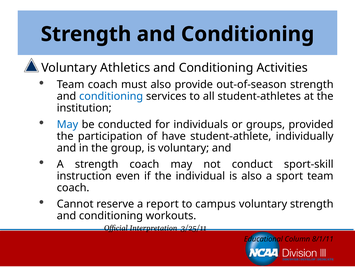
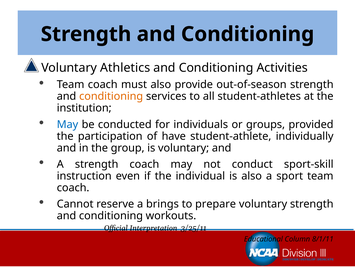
conditioning at (111, 96) colour: blue -> orange
report: report -> brings
campus: campus -> prepare
